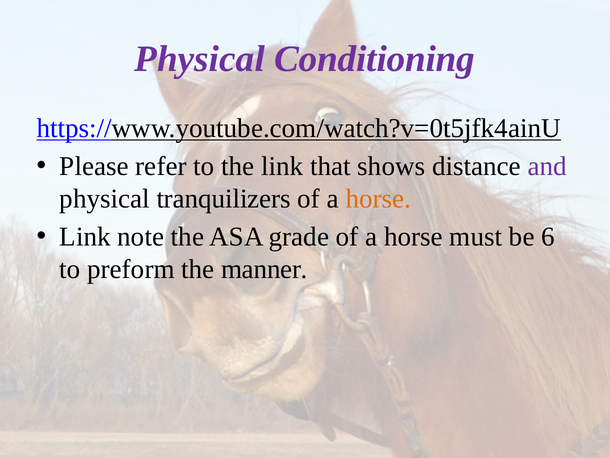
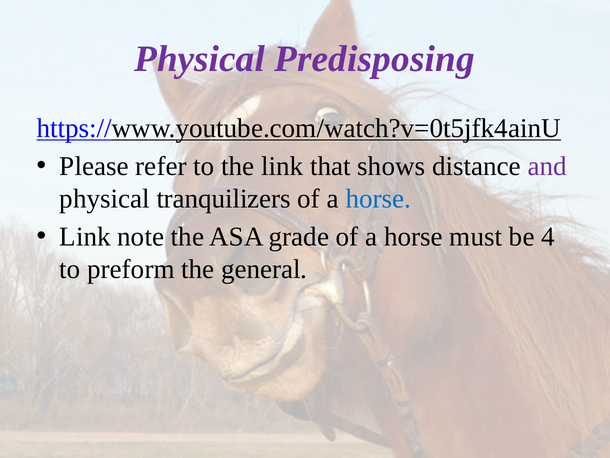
Conditioning: Conditioning -> Predisposing
horse at (378, 198) colour: orange -> blue
6: 6 -> 4
manner: manner -> general
